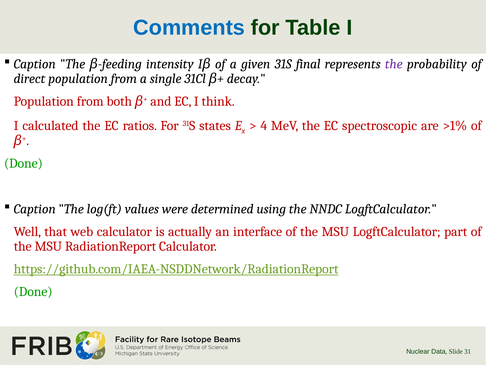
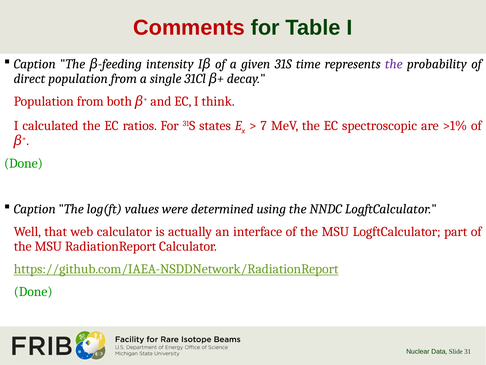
Comments colour: blue -> red
final: final -> time
4: 4 -> 7
